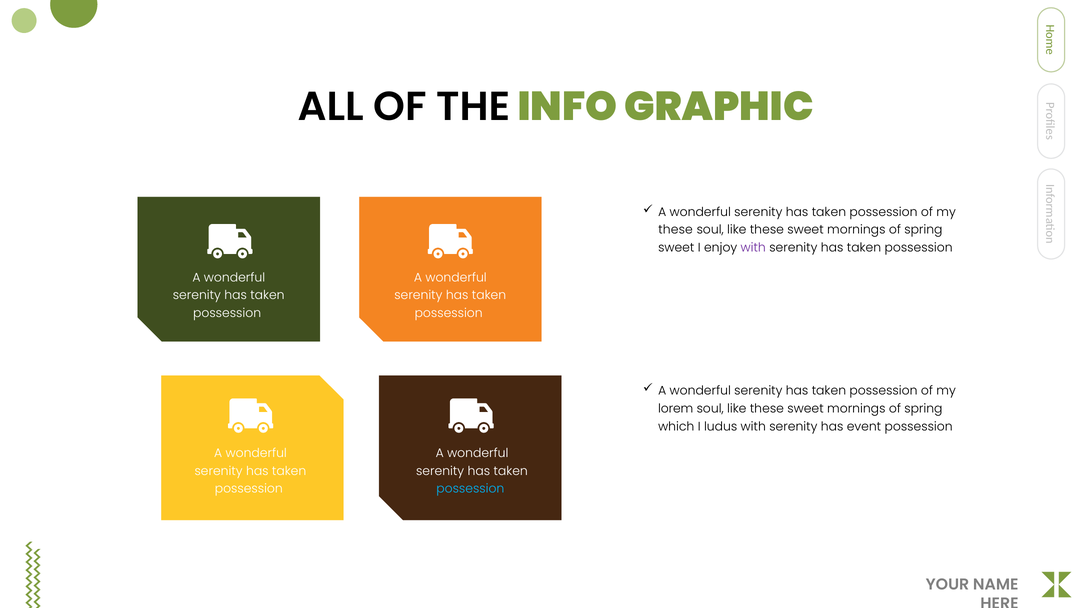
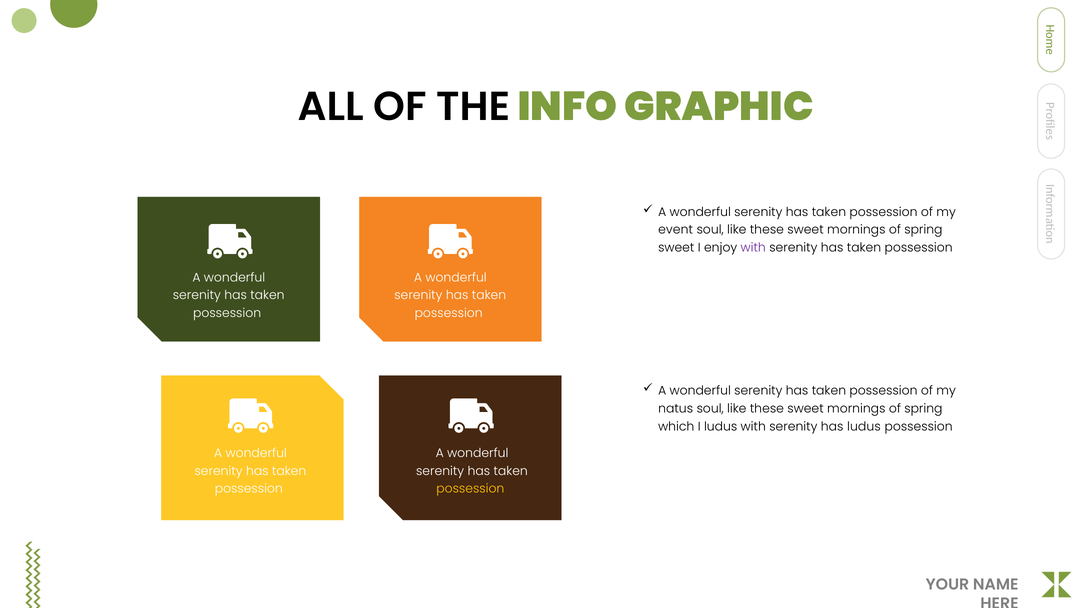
these at (676, 230): these -> event
lorem: lorem -> natus
has event: event -> ludus
possession at (470, 489) colour: light blue -> yellow
